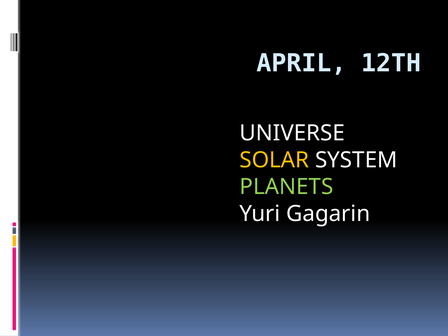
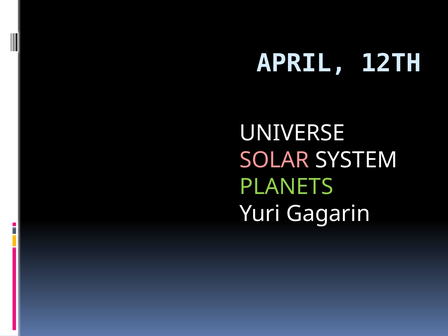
SOLAR colour: yellow -> pink
